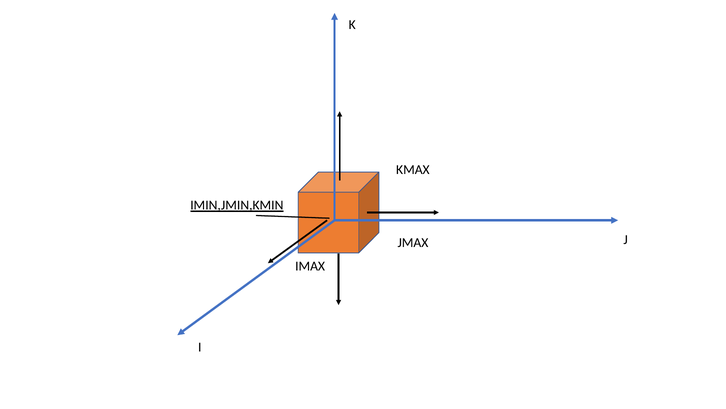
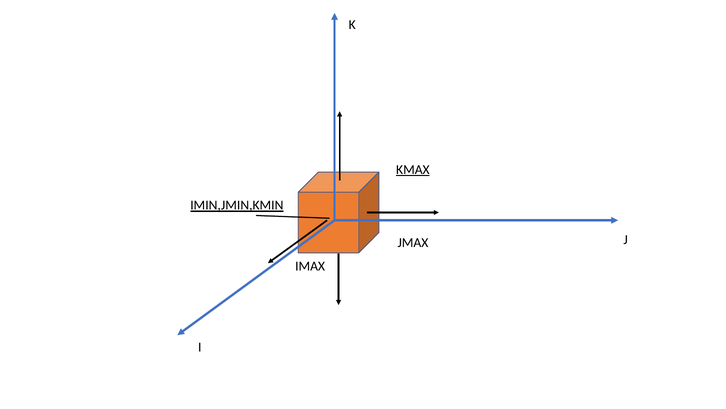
KMAX underline: none -> present
